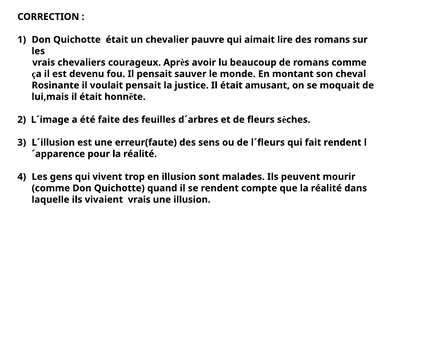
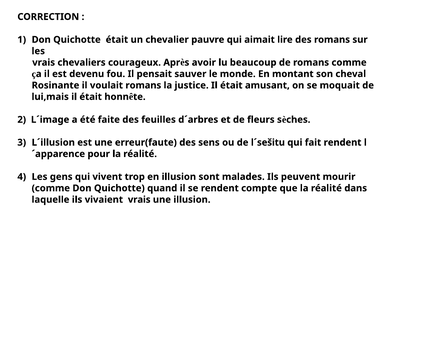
voulait pensait: pensait -> romans
l´fleurs: l´fleurs -> l´sešitu
